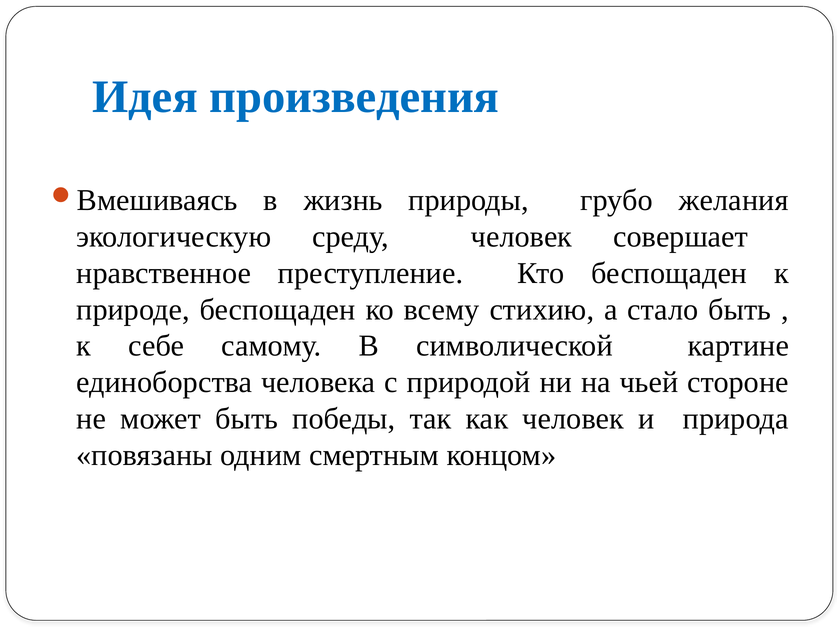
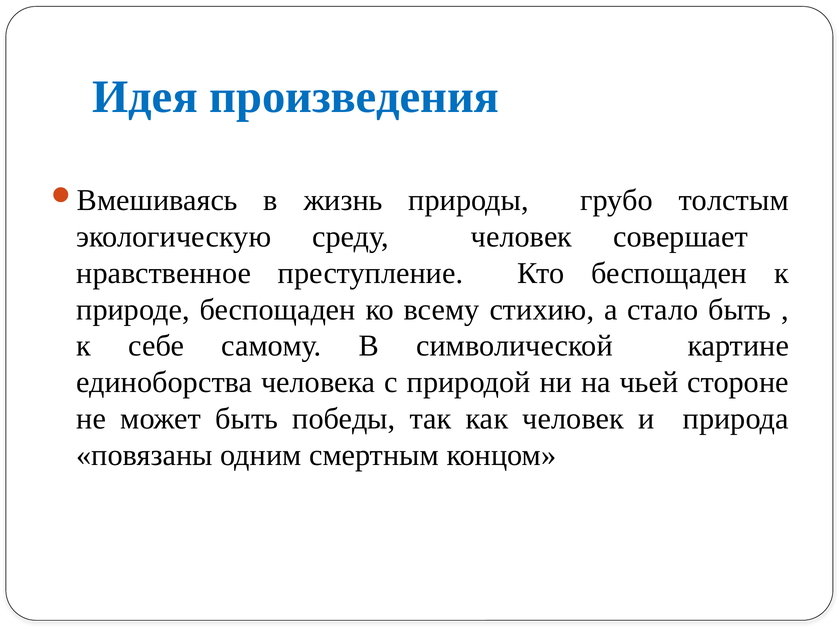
желания: желания -> толстым
